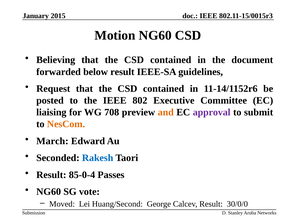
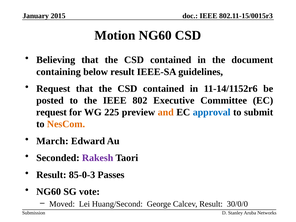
forwarded: forwarded -> containing
liaising at (51, 112): liaising -> request
708: 708 -> 225
approval colour: purple -> blue
Rakesh colour: blue -> purple
85-0-4: 85-0-4 -> 85-0-3
